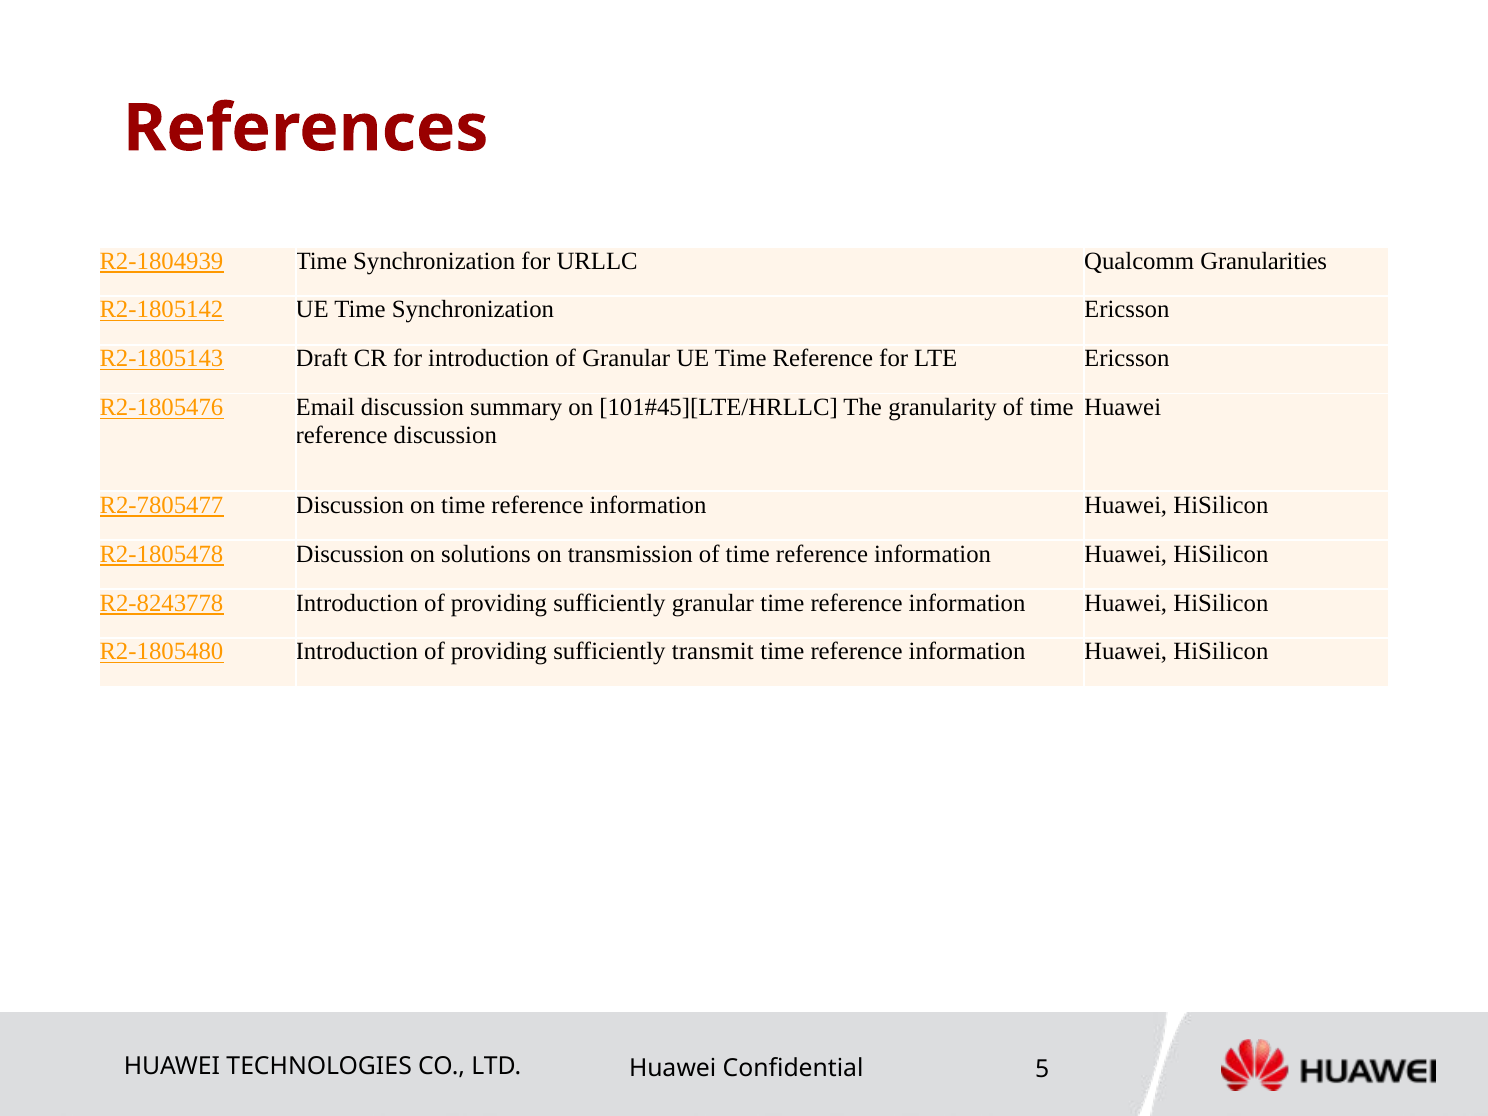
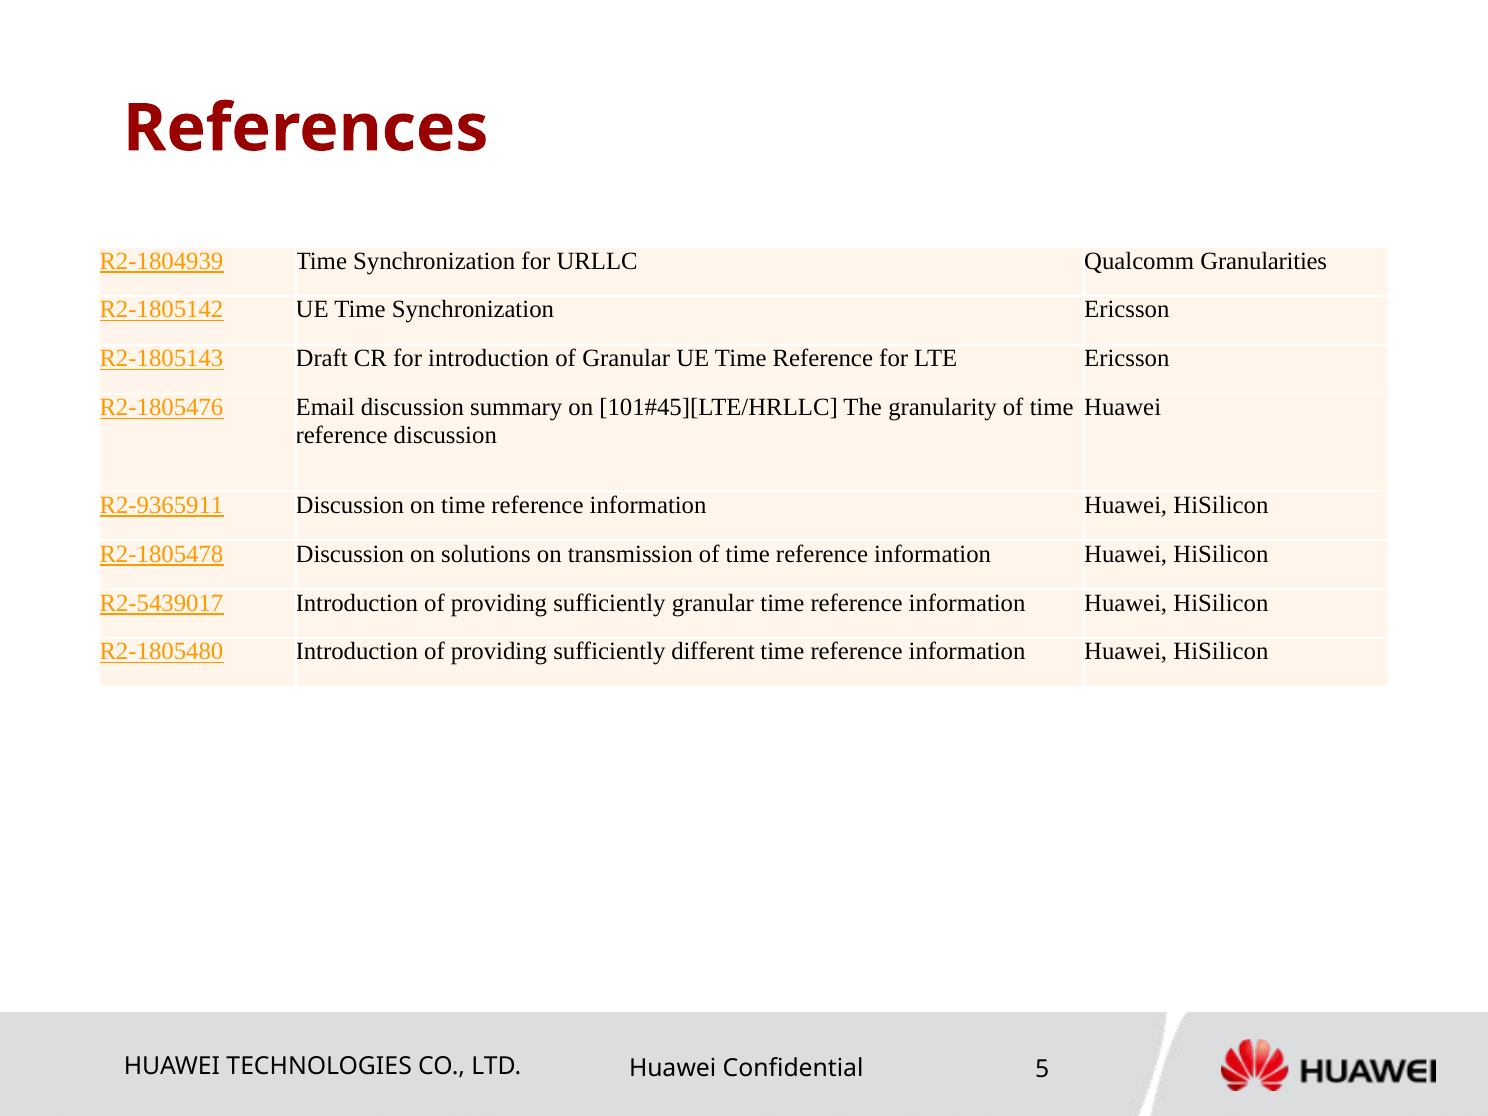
R2-7805477: R2-7805477 -> R2-9365911
R2-8243778: R2-8243778 -> R2-5439017
transmit: transmit -> different
